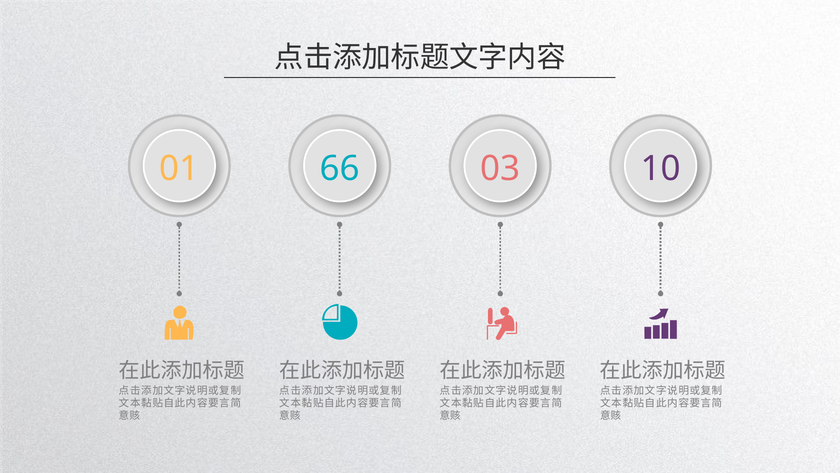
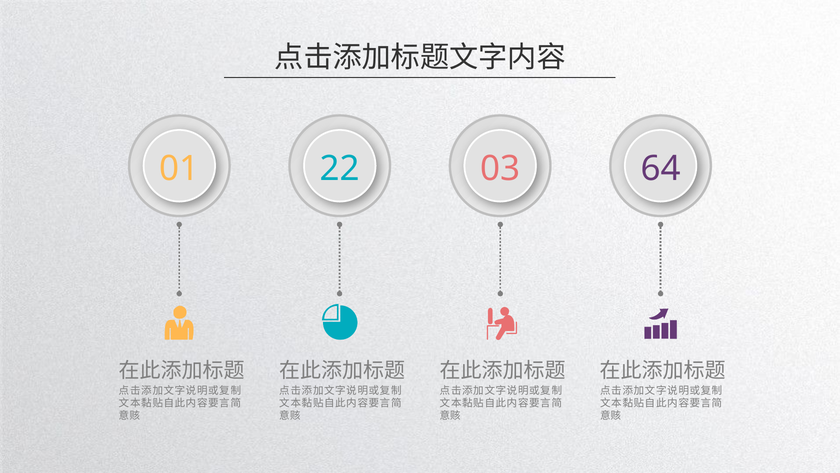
66: 66 -> 22
10: 10 -> 64
